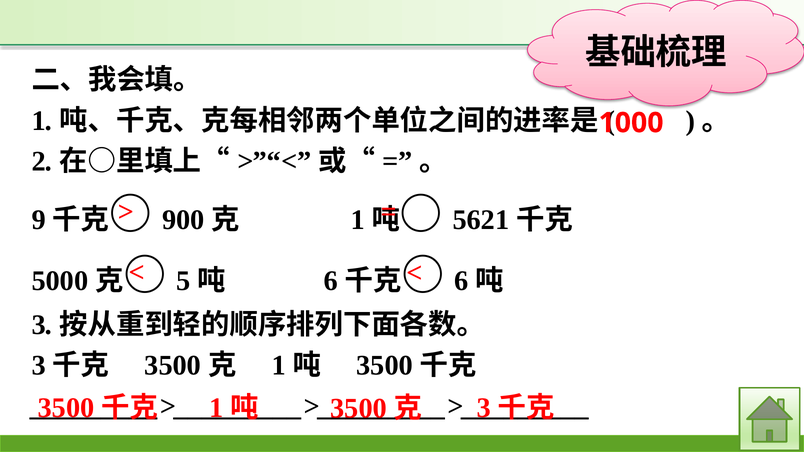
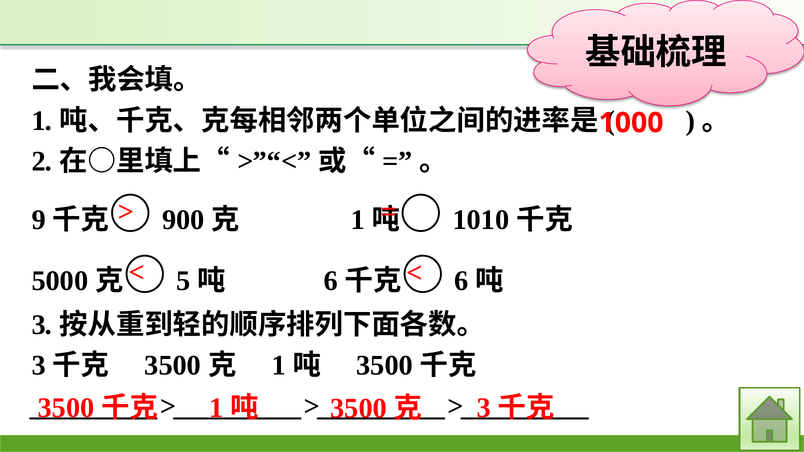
5621: 5621 -> 1010
